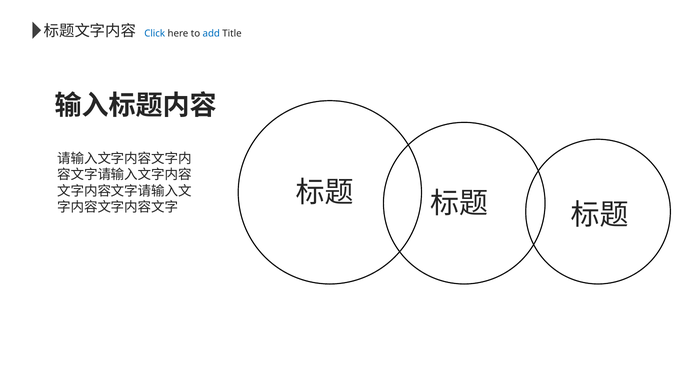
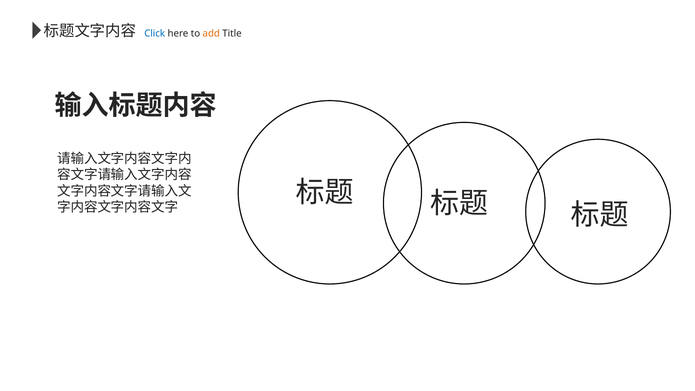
add colour: blue -> orange
